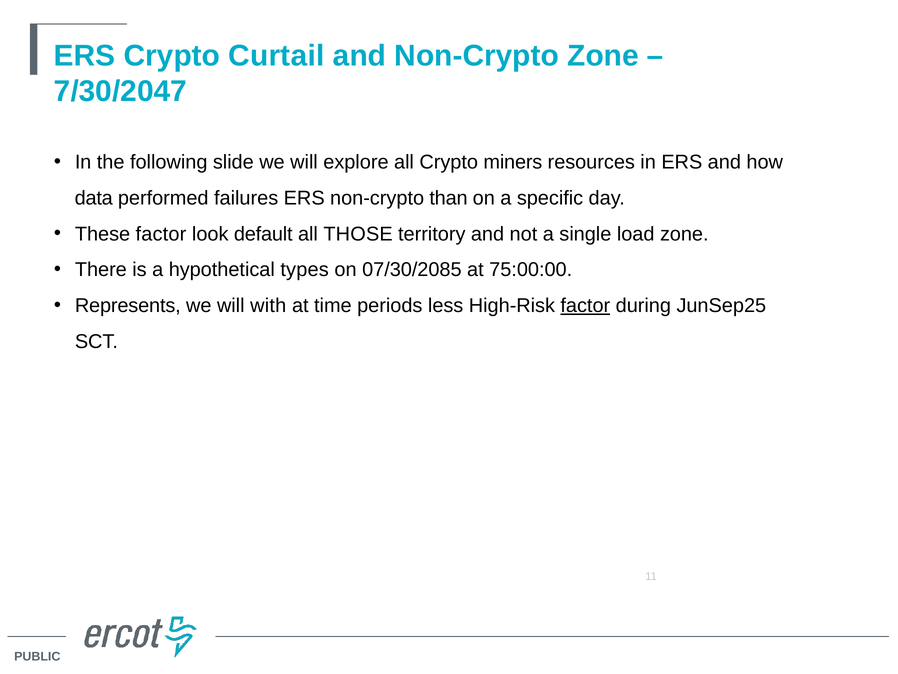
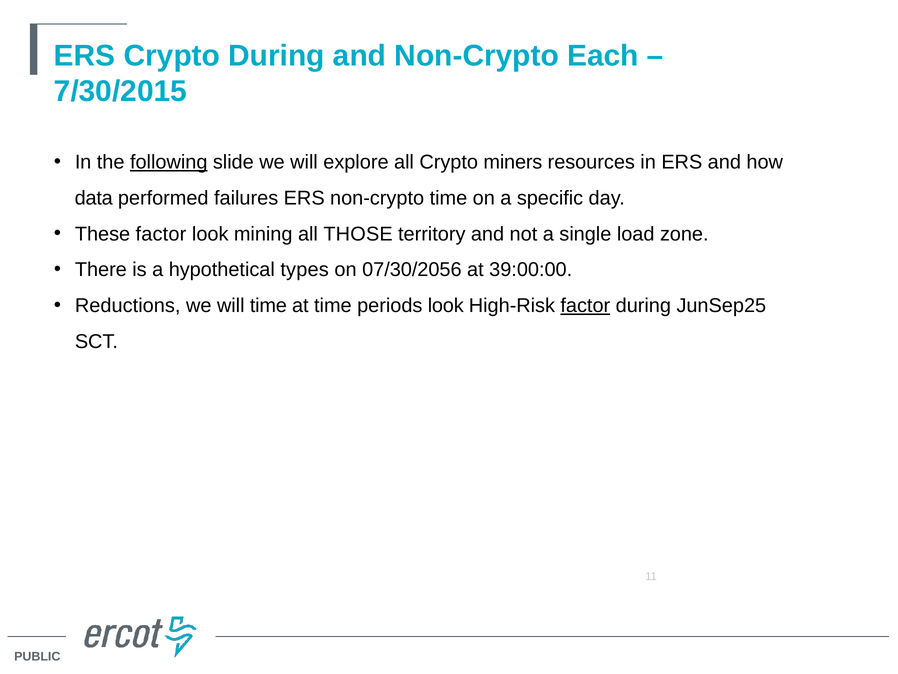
Crypto Curtail: Curtail -> During
Non-Crypto Zone: Zone -> Each
7/30/2047: 7/30/2047 -> 7/30/2015
following underline: none -> present
non-crypto than: than -> time
default: default -> mining
07/30/2085: 07/30/2085 -> 07/30/2056
75:00:00: 75:00:00 -> 39:00:00
Represents: Represents -> Reductions
will with: with -> time
periods less: less -> look
